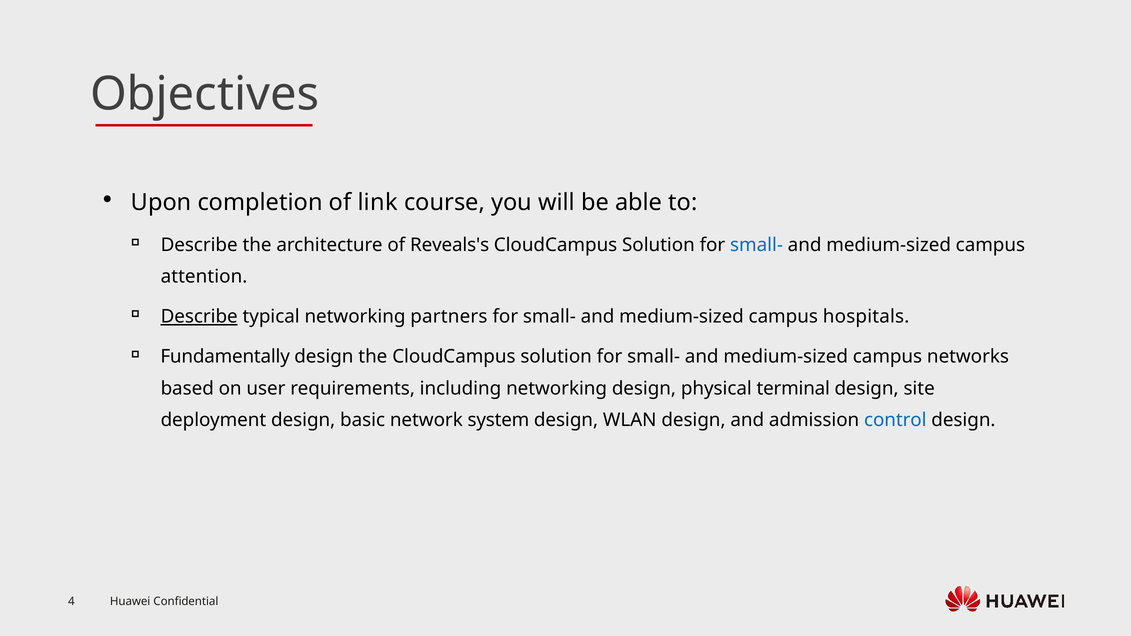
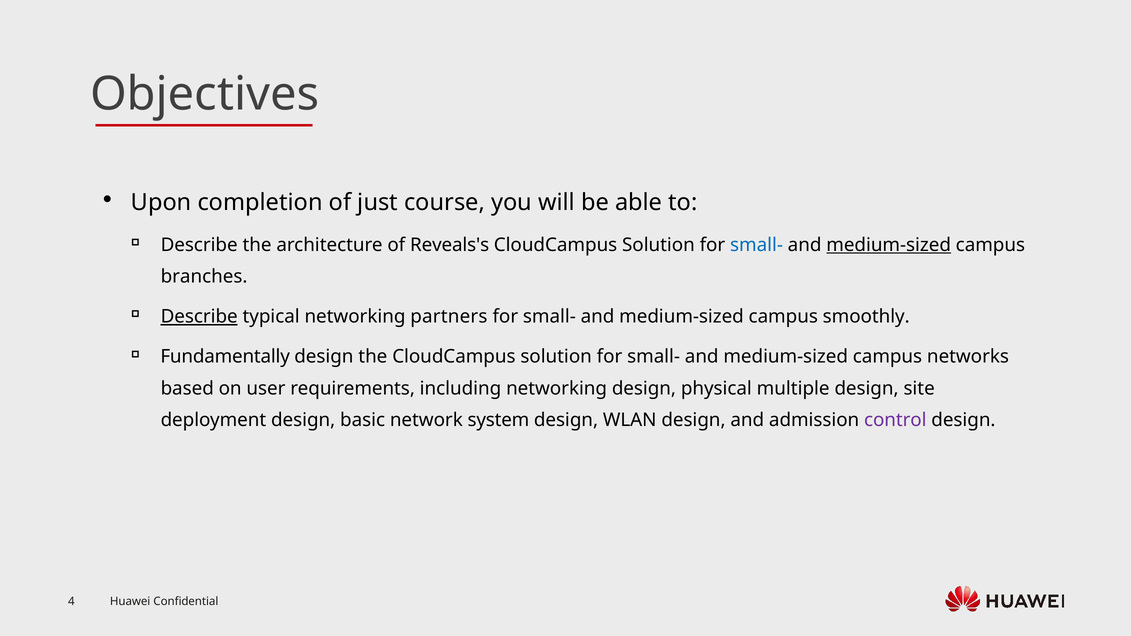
link: link -> just
medium-sized at (889, 245) underline: none -> present
attention: attention -> branches
hospitals: hospitals -> smoothly
terminal: terminal -> multiple
control colour: blue -> purple
